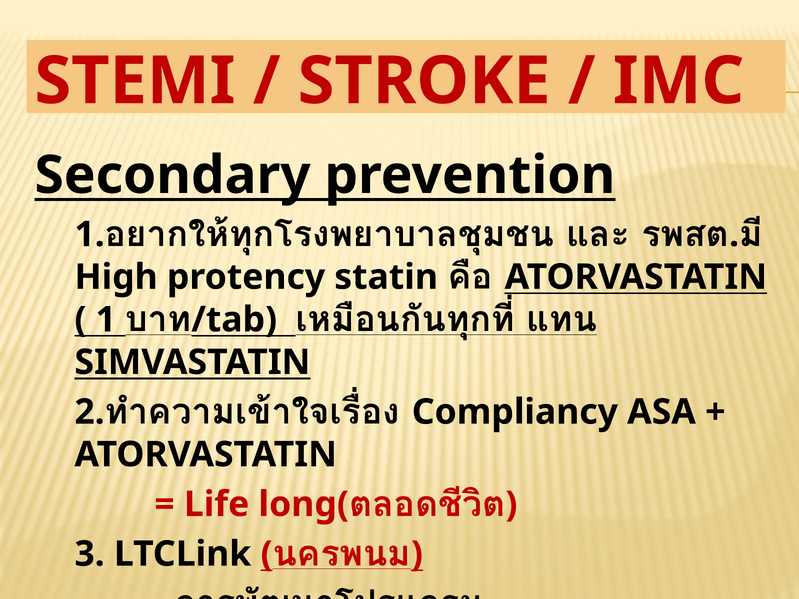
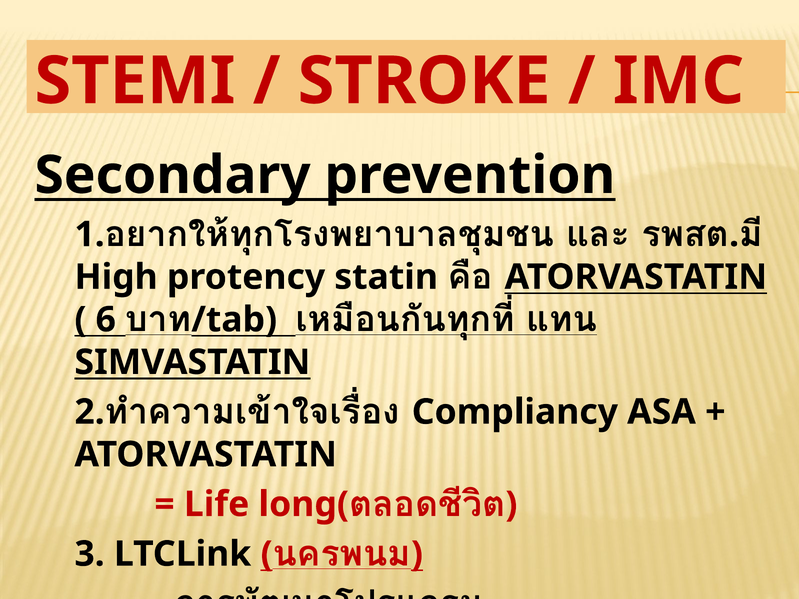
1 at (106, 320): 1 -> 6
